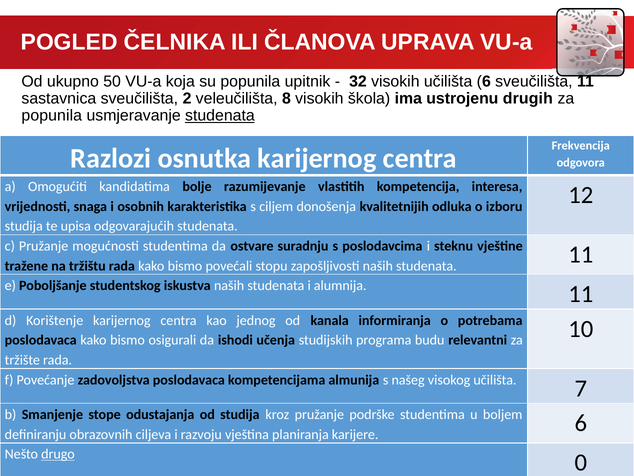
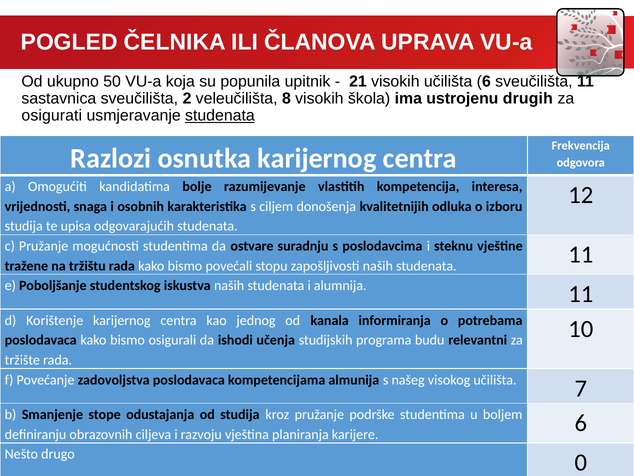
32: 32 -> 21
popunila at (52, 116): popunila -> osigurati
drugo underline: present -> none
